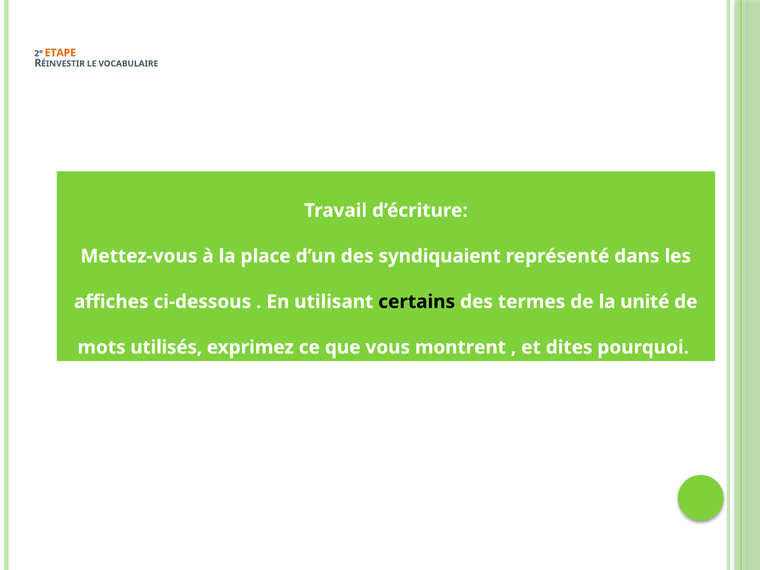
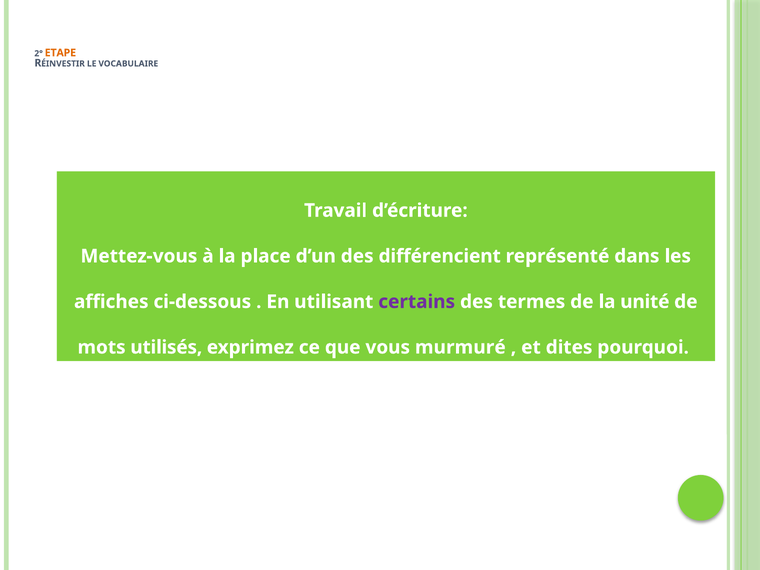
syndiquaient: syndiquaient -> différencient
certains colour: black -> purple
montrent: montrent -> murmuré
